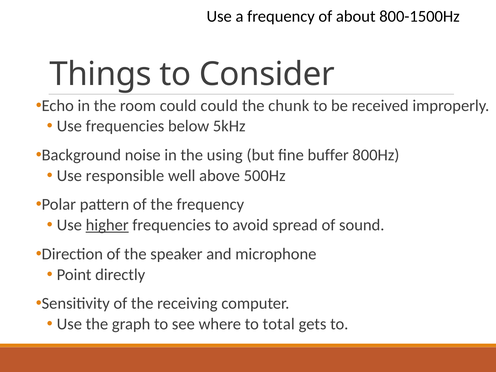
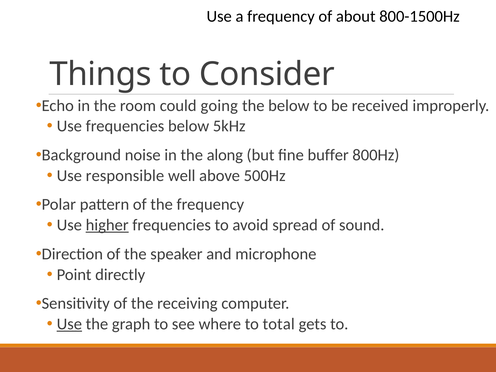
could could: could -> going
the chunk: chunk -> below
using: using -> along
Use at (69, 324) underline: none -> present
